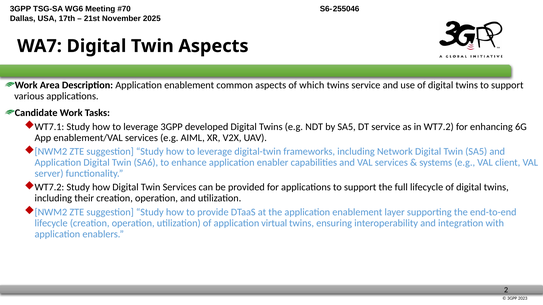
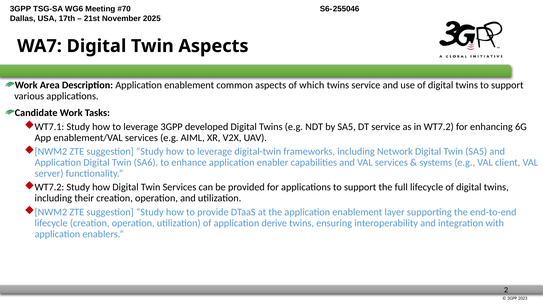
virtual: virtual -> derive
